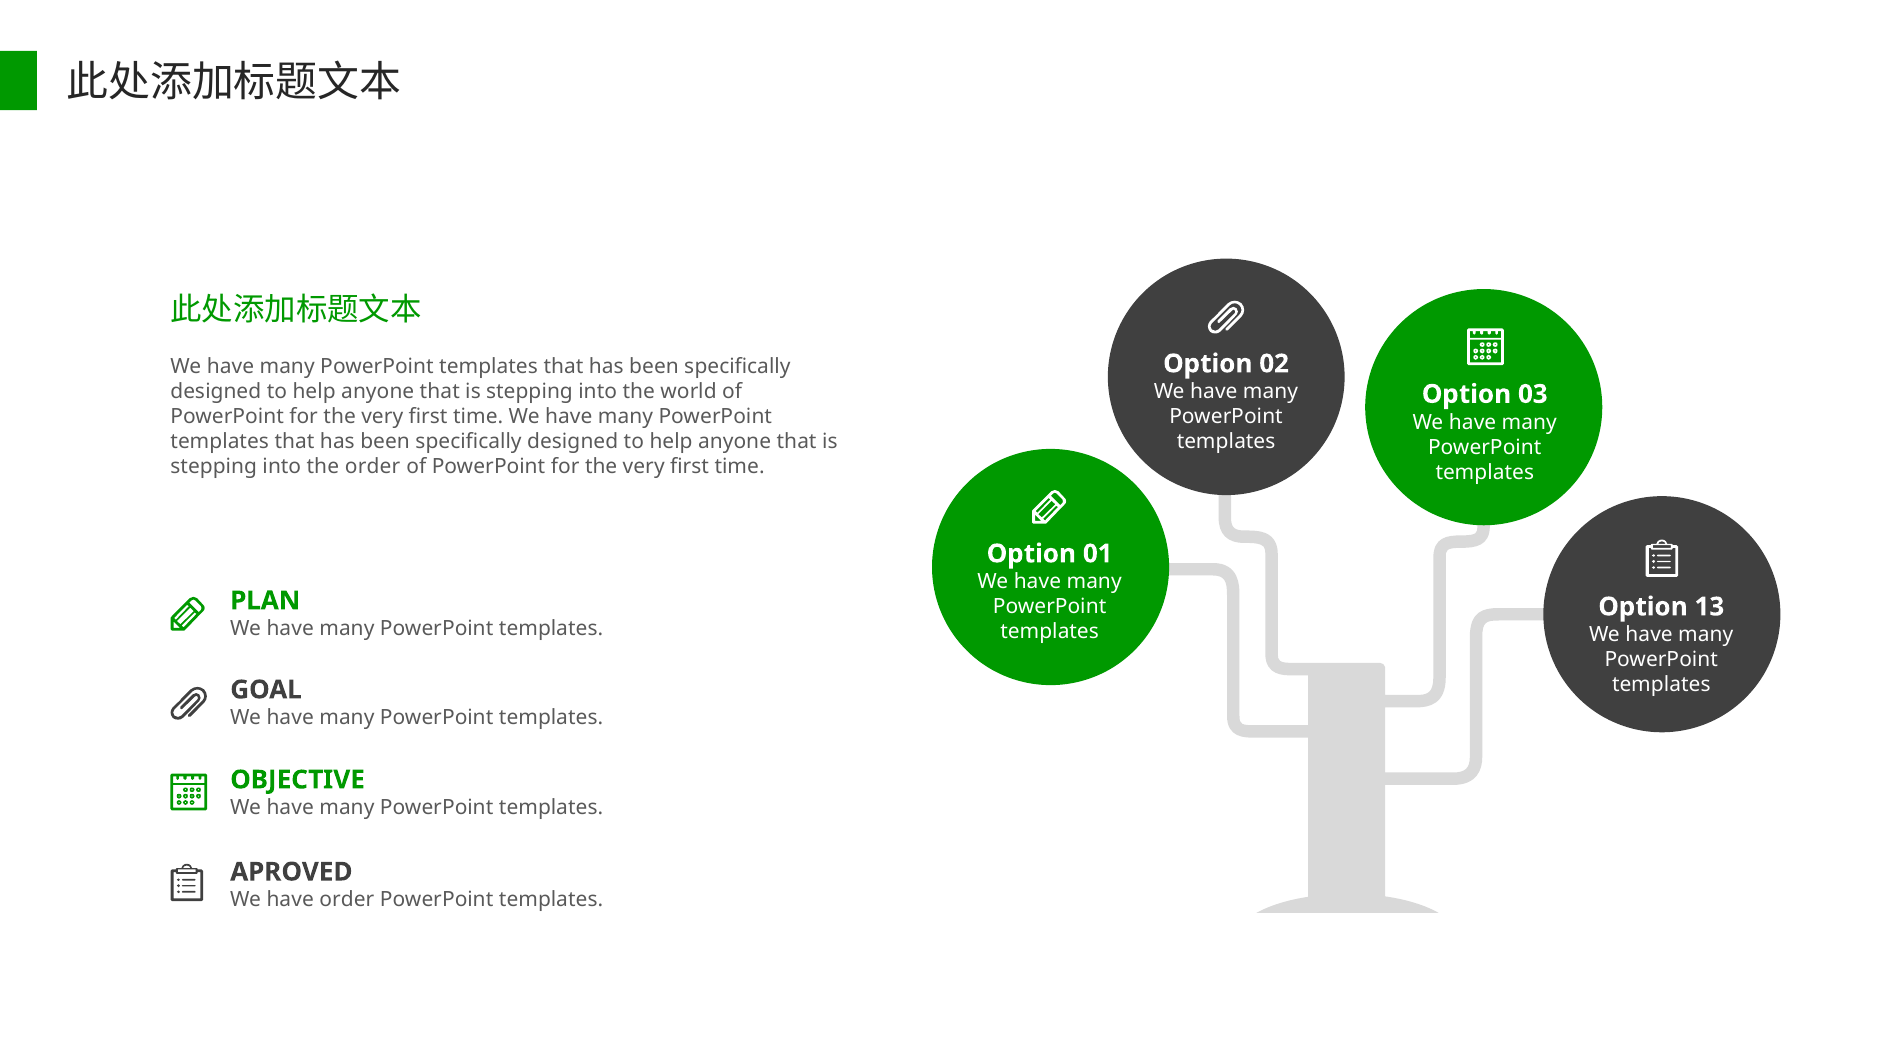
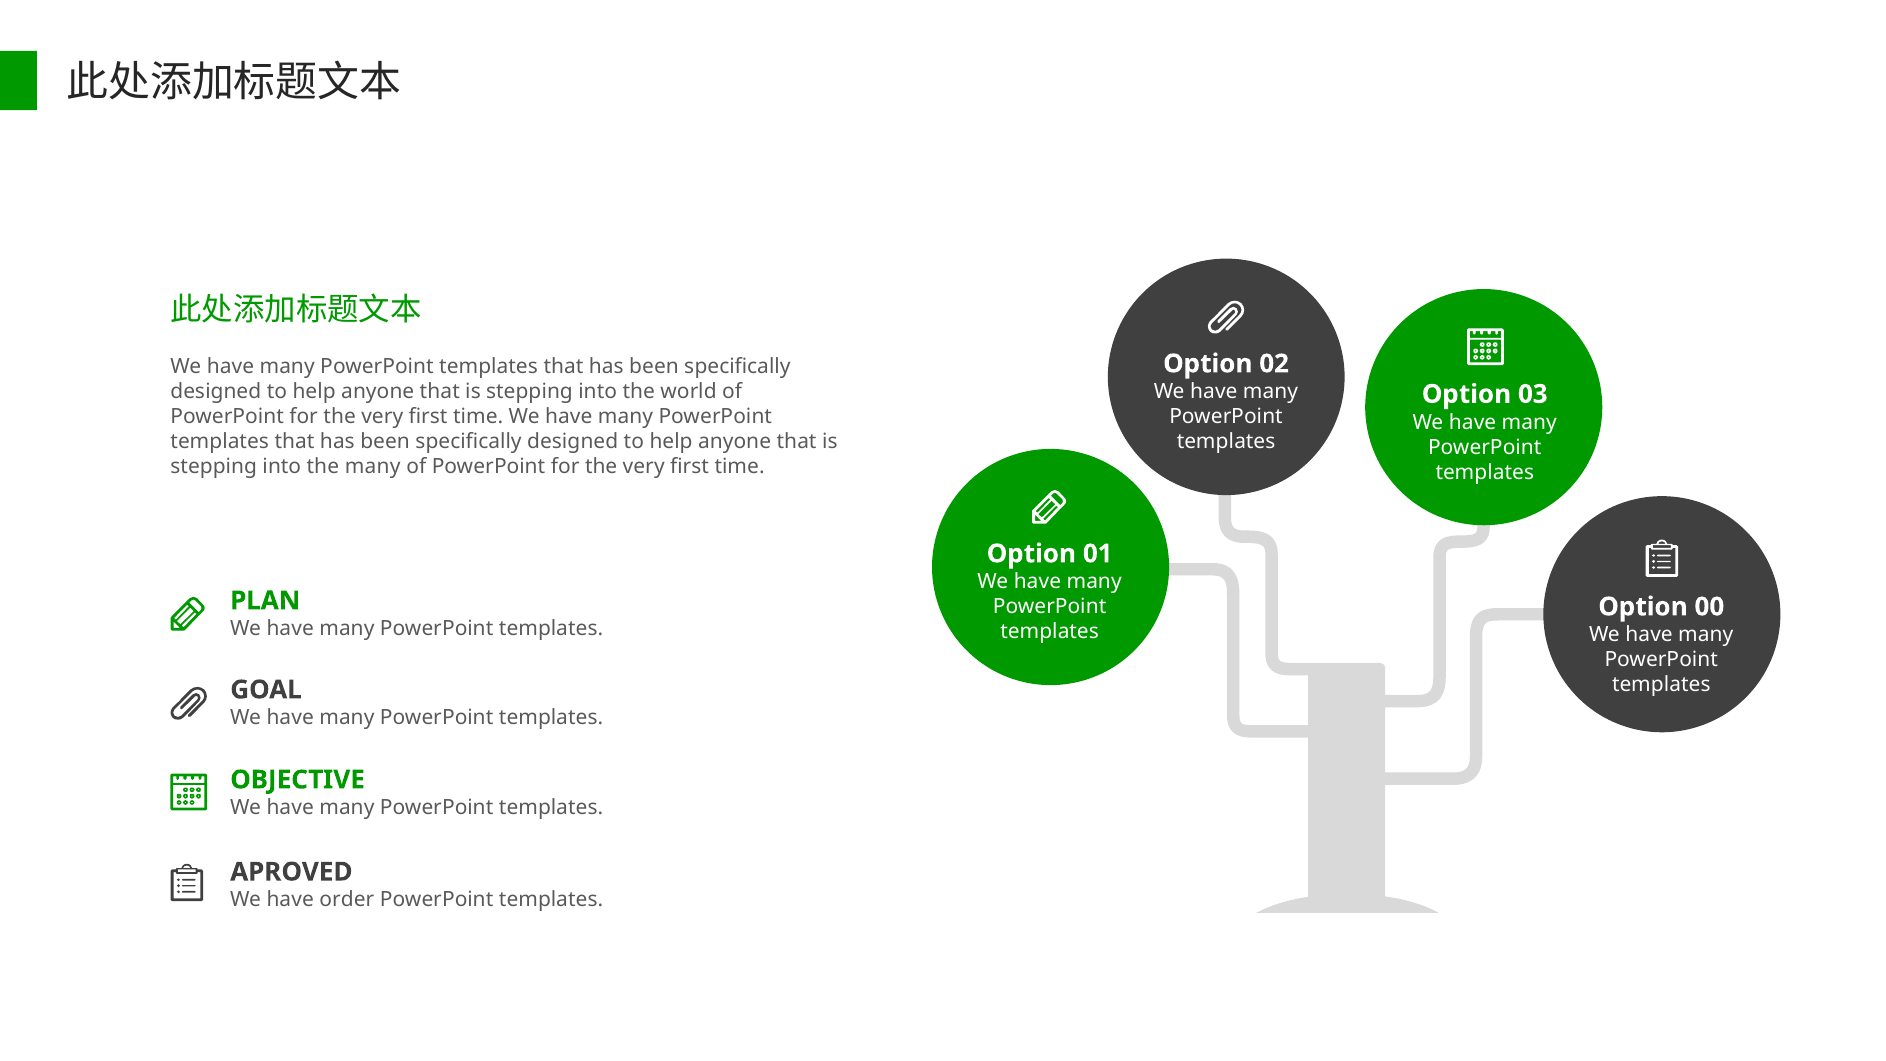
the order: order -> many
13: 13 -> 00
